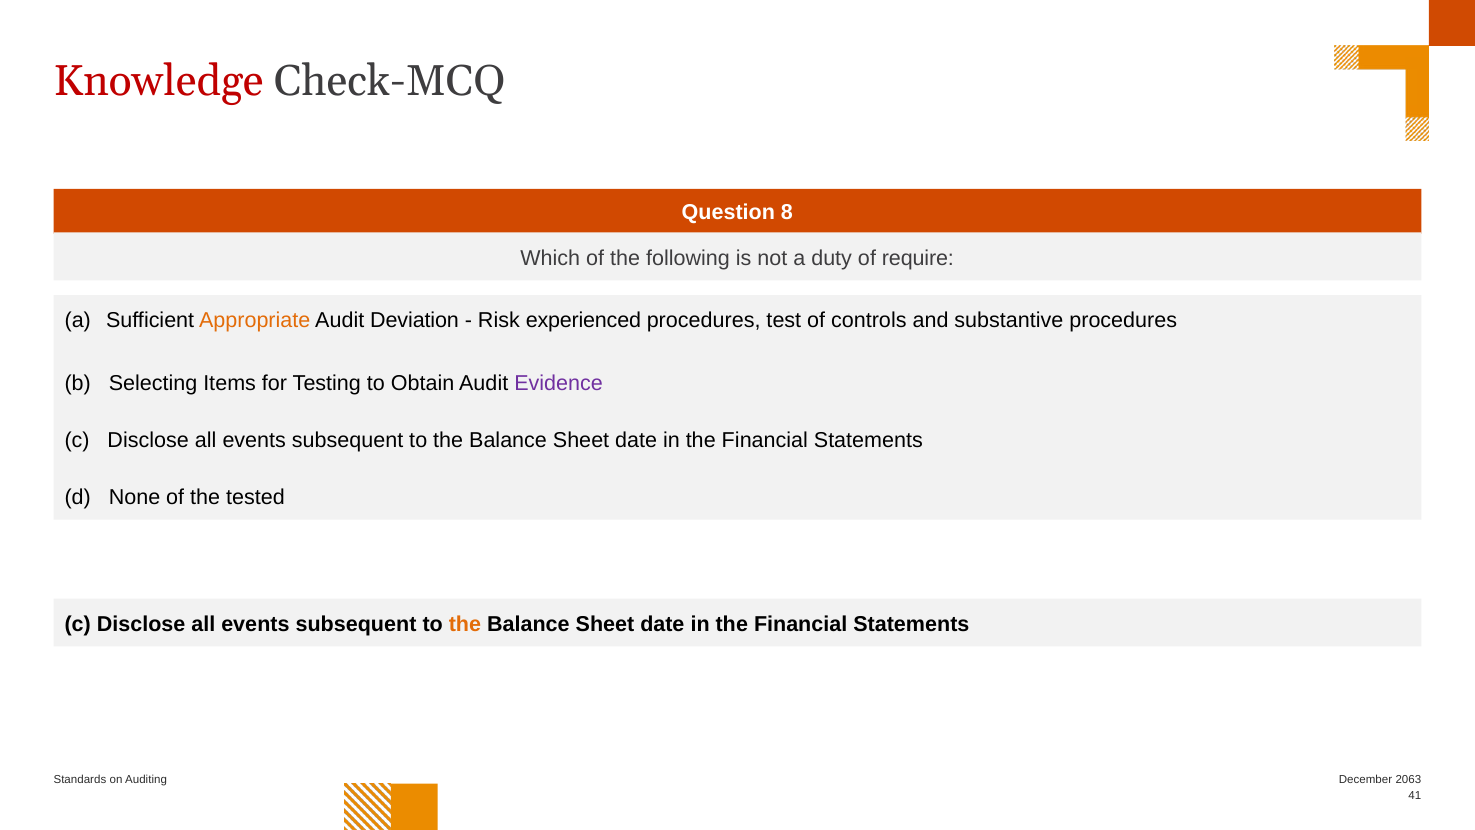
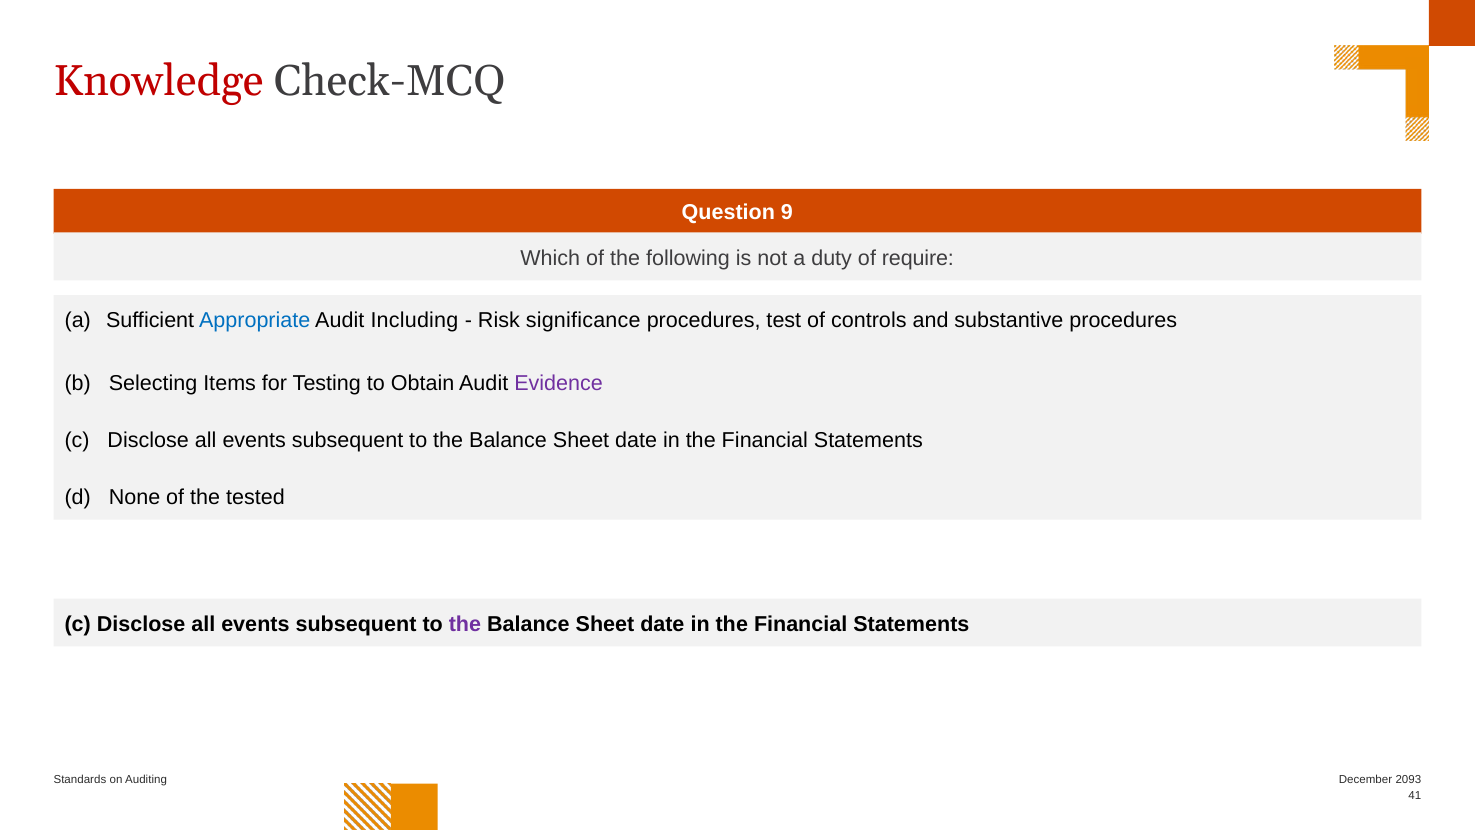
8: 8 -> 9
Appropriate colour: orange -> blue
Deviation: Deviation -> Including
experienced: experienced -> significance
the at (465, 624) colour: orange -> purple
2063: 2063 -> 2093
